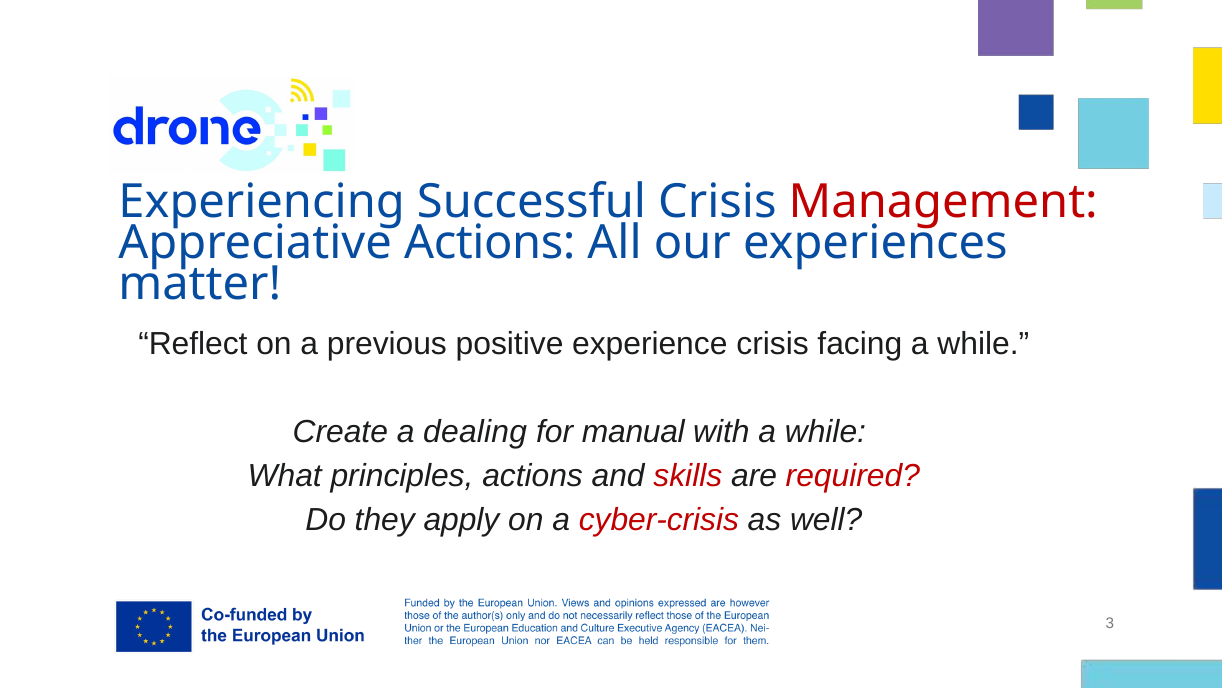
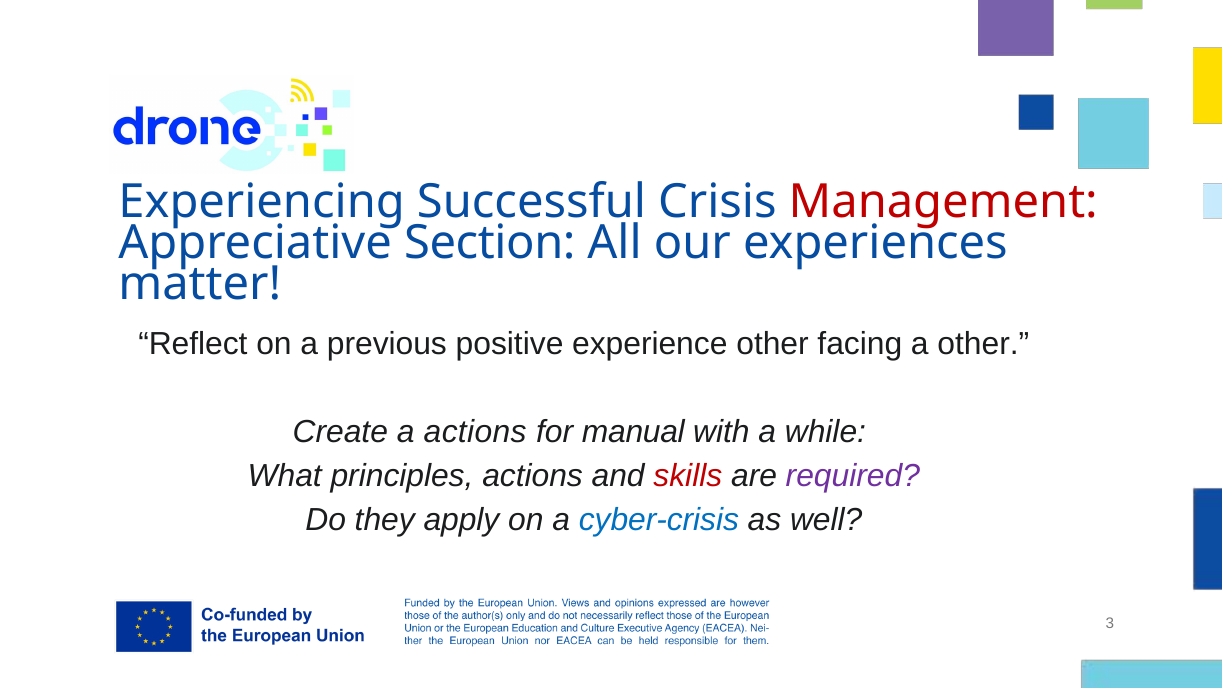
Appreciative Actions: Actions -> Section
experience crisis: crisis -> other
facing a while: while -> other
a dealing: dealing -> actions
required colour: red -> purple
cyber-crisis colour: red -> blue
